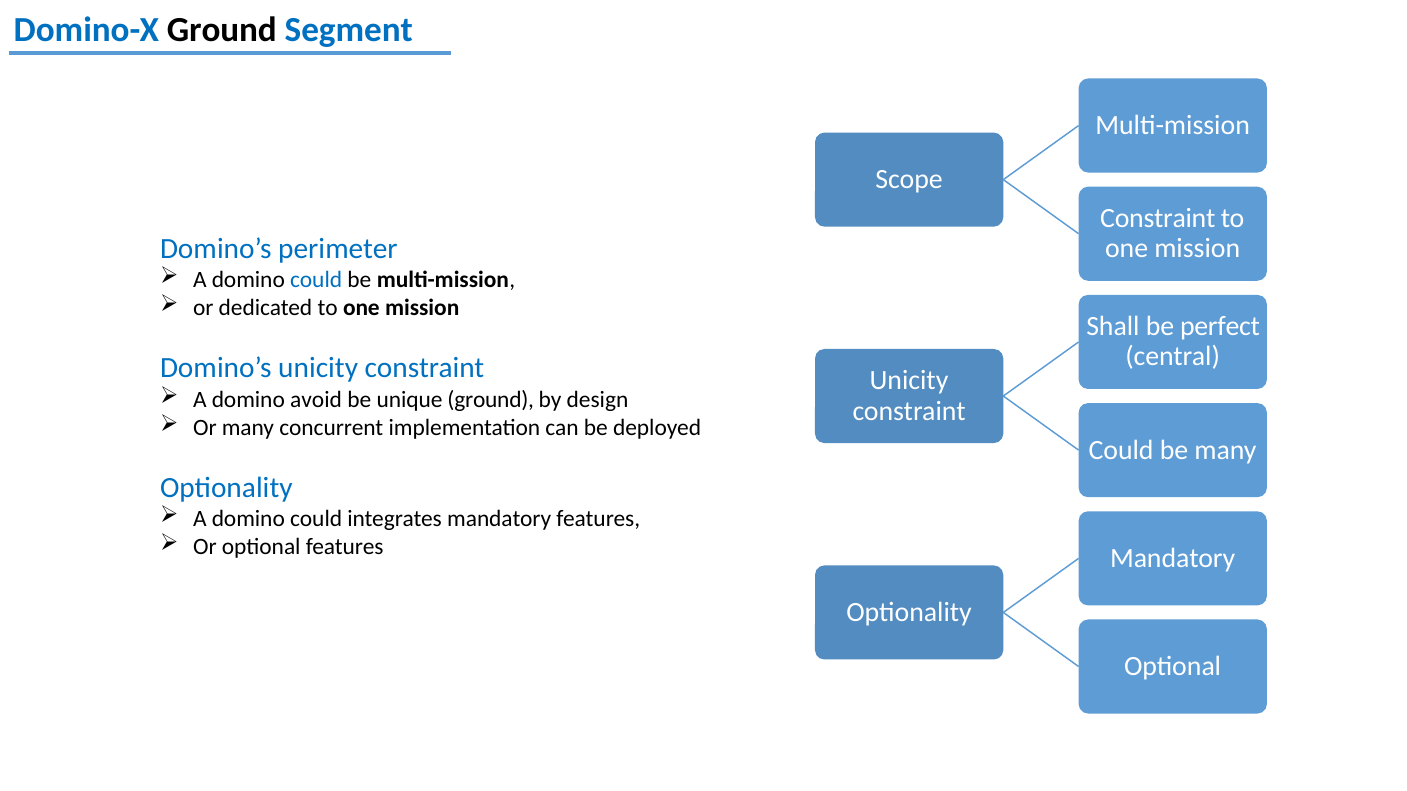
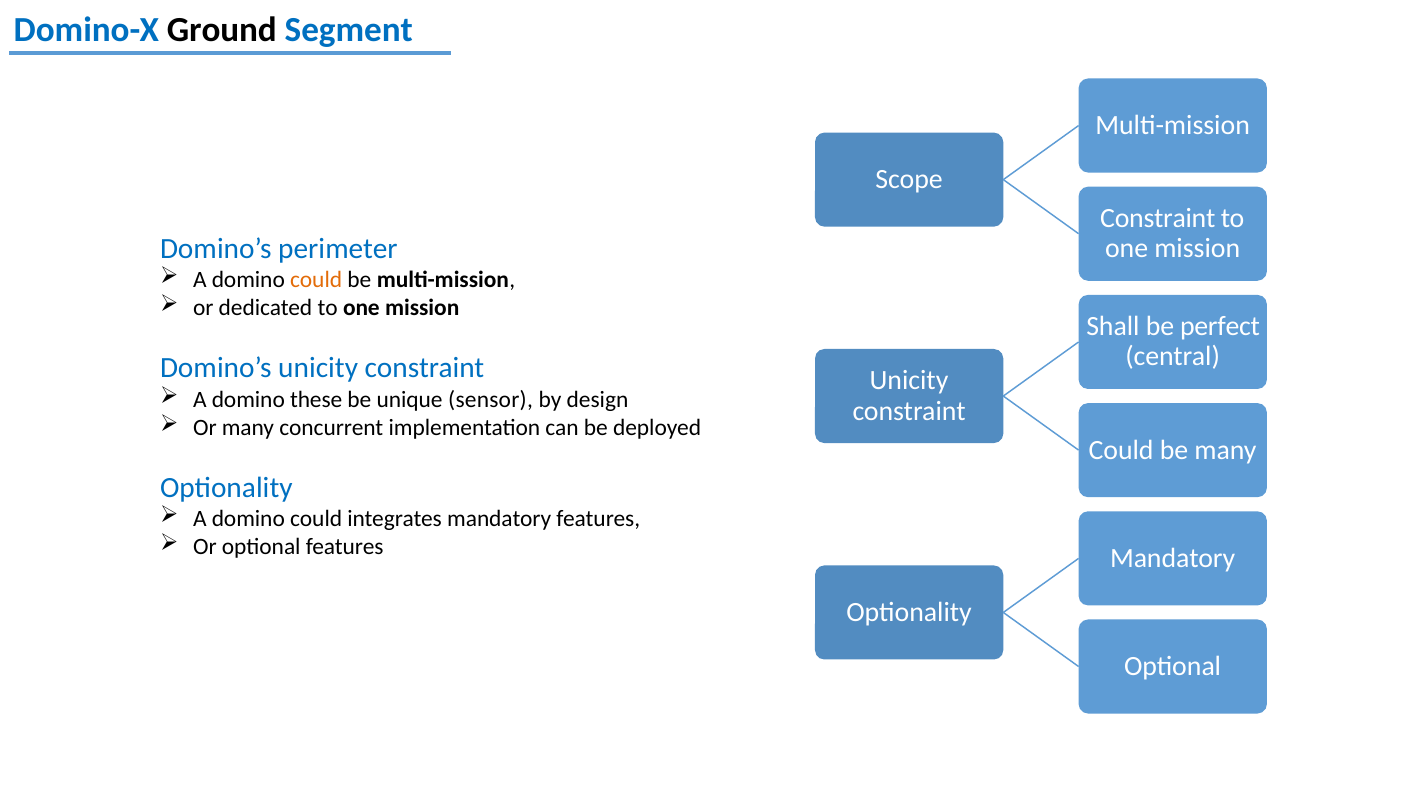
could at (316, 280) colour: blue -> orange
avoid: avoid -> these
unique ground: ground -> sensor
